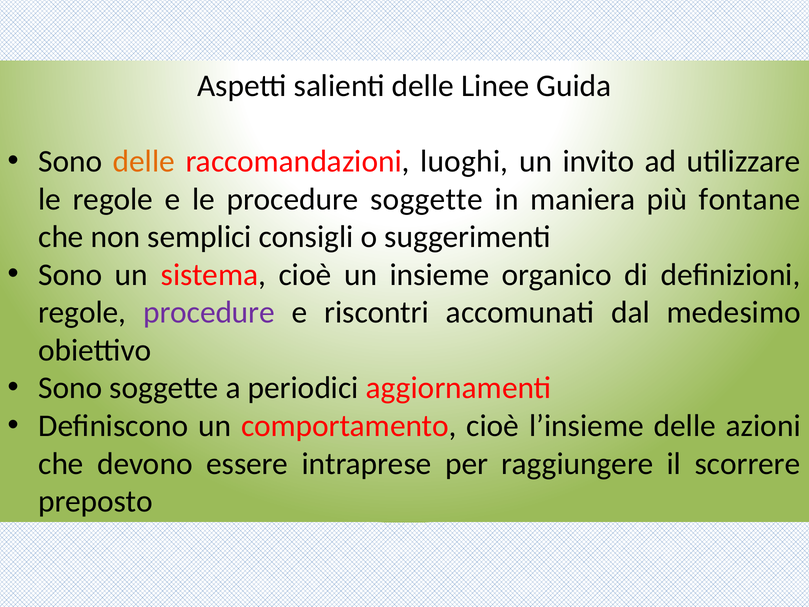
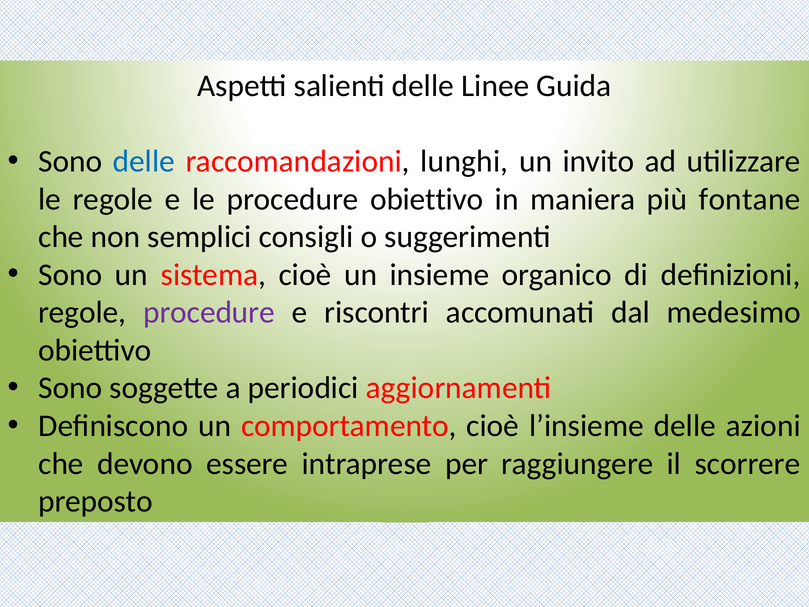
delle at (144, 161) colour: orange -> blue
luoghi: luoghi -> lunghi
procedure soggette: soggette -> obiettivo
